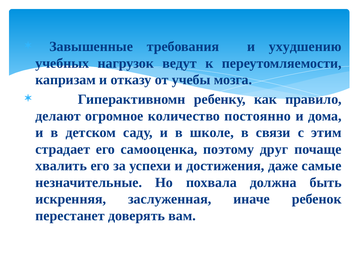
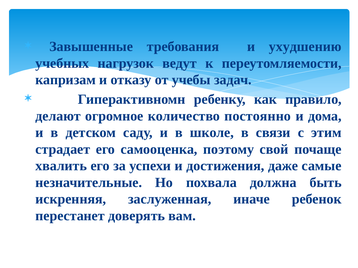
мозга: мозга -> задач
друг: друг -> свой
